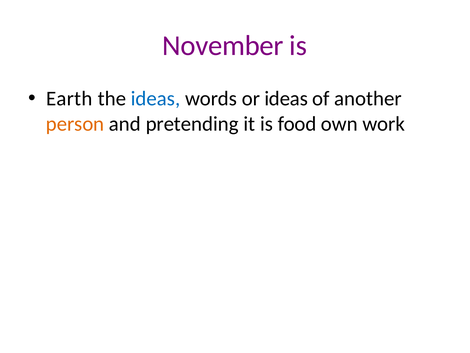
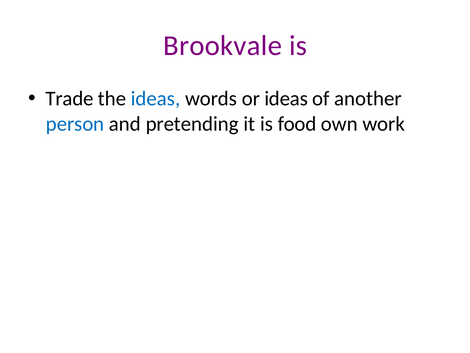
November: November -> Brookvale
Earth: Earth -> Trade
person colour: orange -> blue
